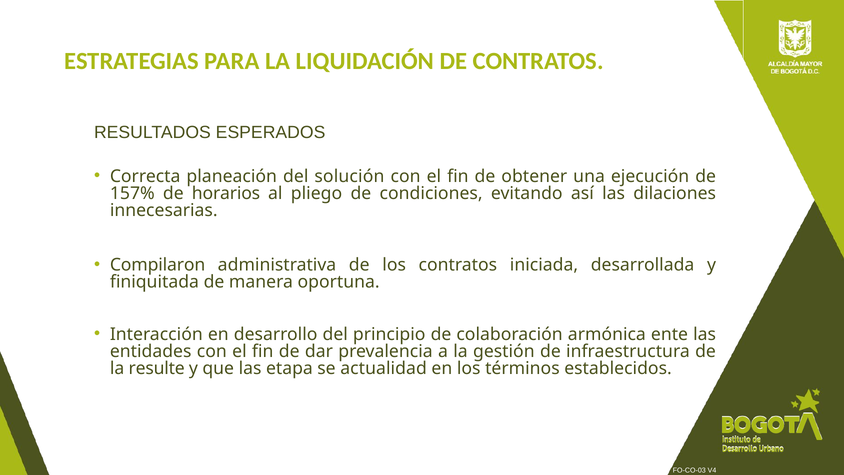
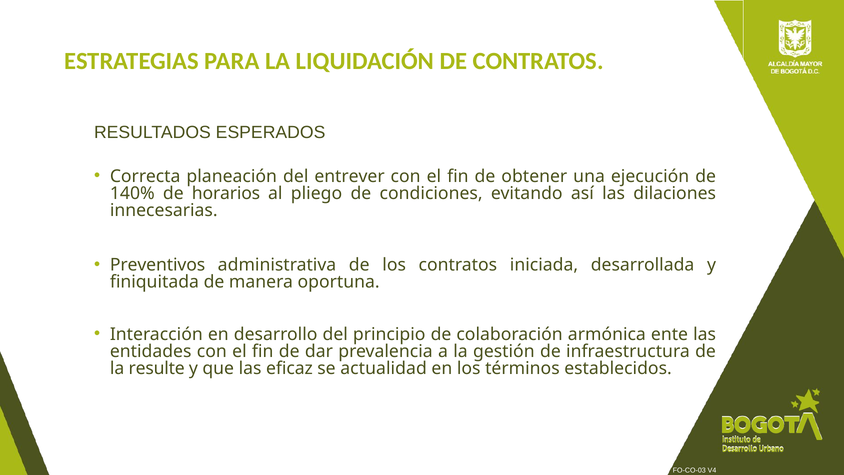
solución: solución -> entrever
157%: 157% -> 140%
Compilaron: Compilaron -> Preventivos
etapa: etapa -> eficaz
